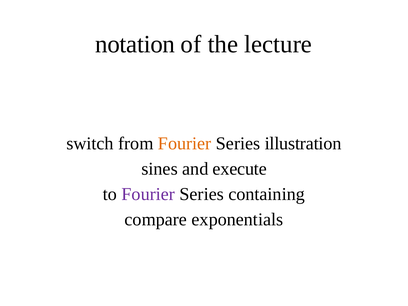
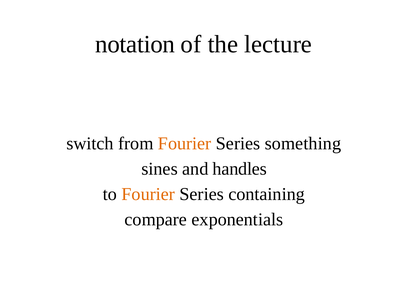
illustration: illustration -> something
execute: execute -> handles
Fourier at (148, 194) colour: purple -> orange
